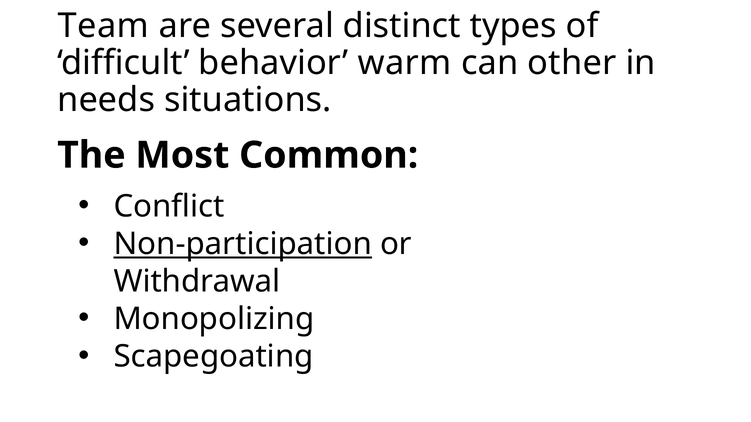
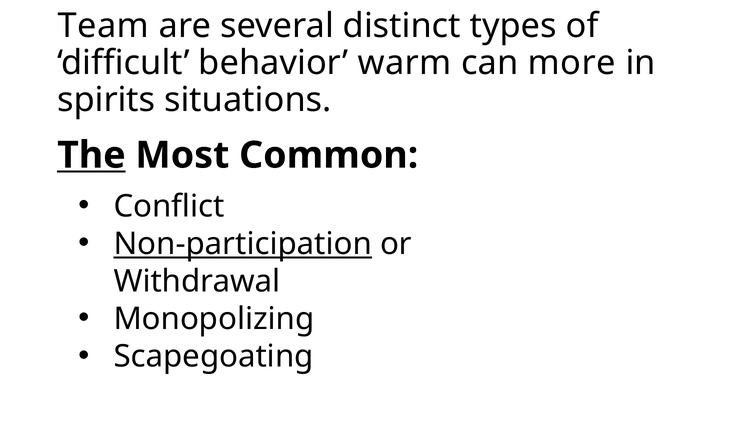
other: other -> more
needs: needs -> spirits
The underline: none -> present
